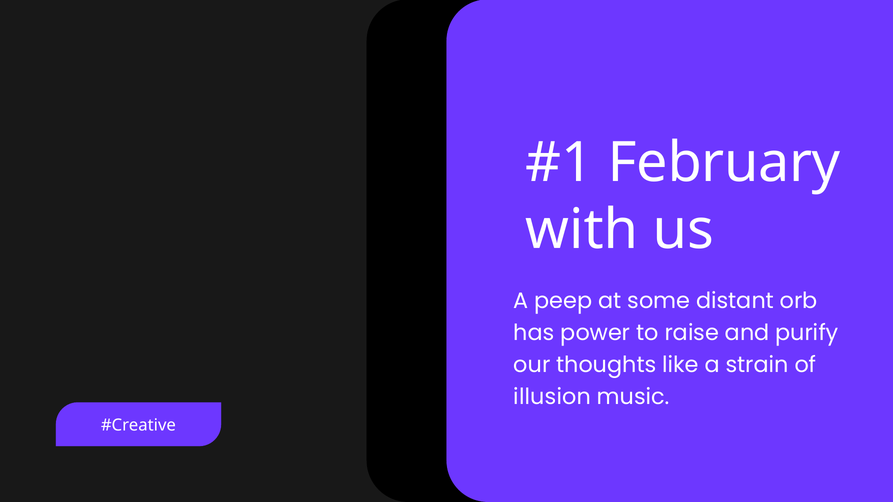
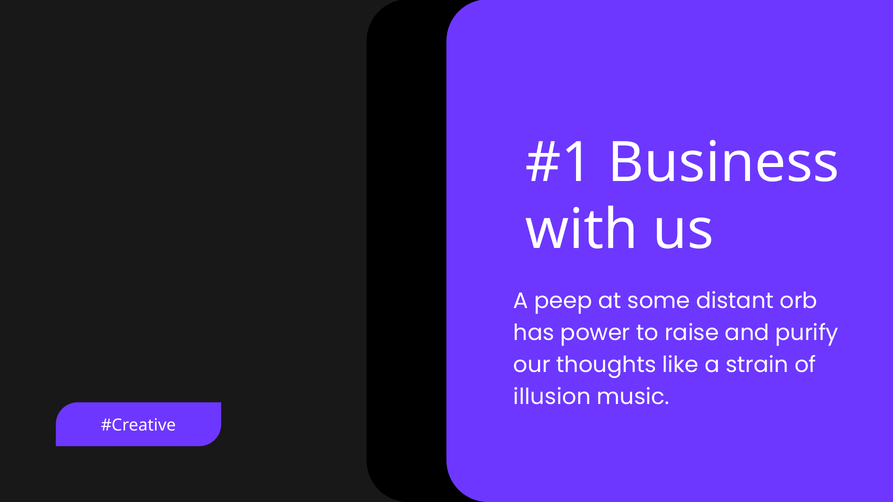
February: February -> Business
